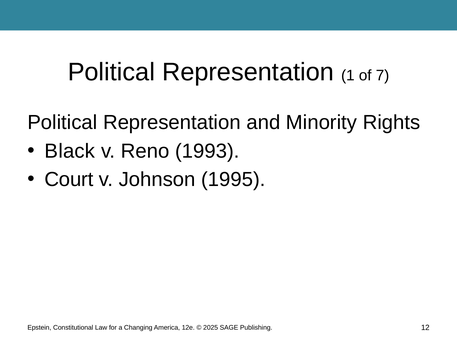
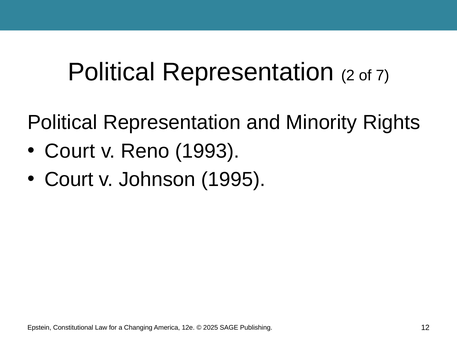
1: 1 -> 2
Black at (70, 151): Black -> Court
